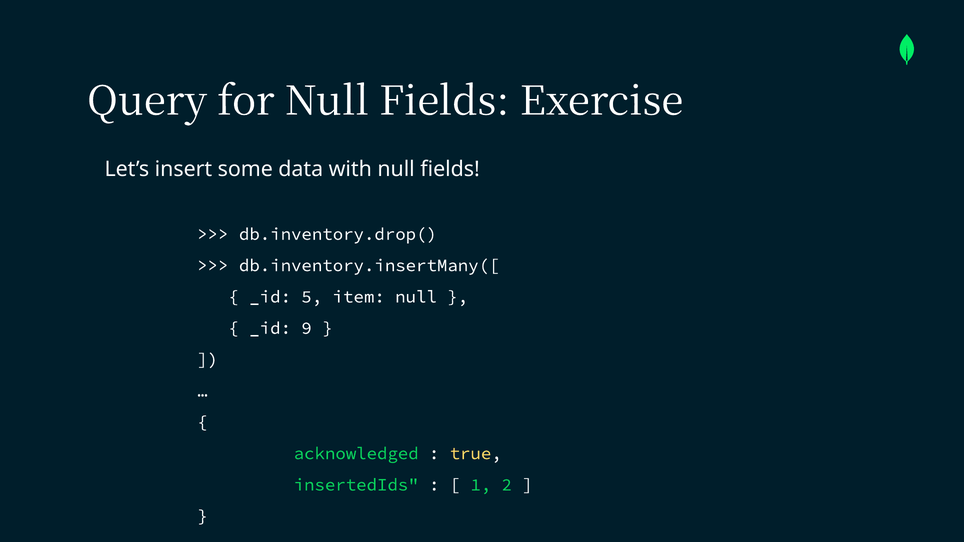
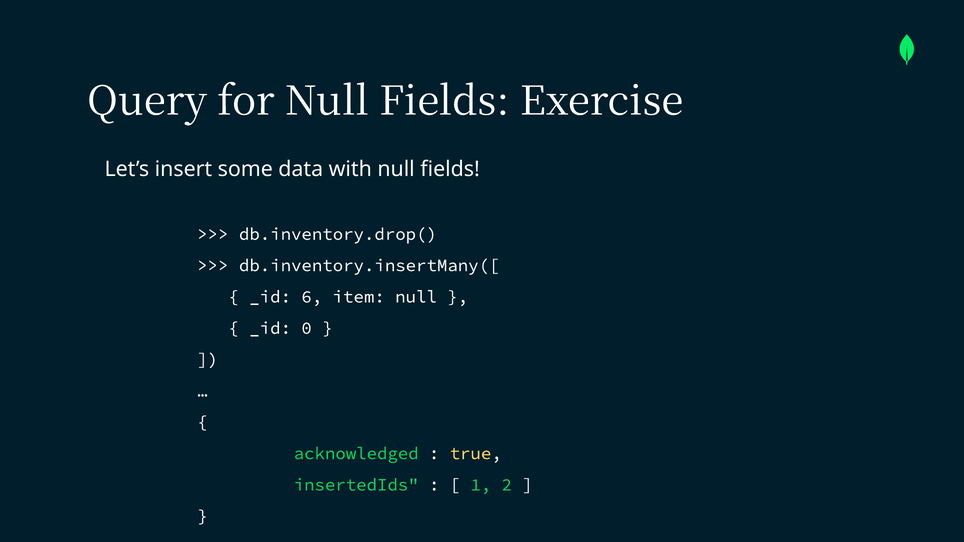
5: 5 -> 6
9: 9 -> 0
